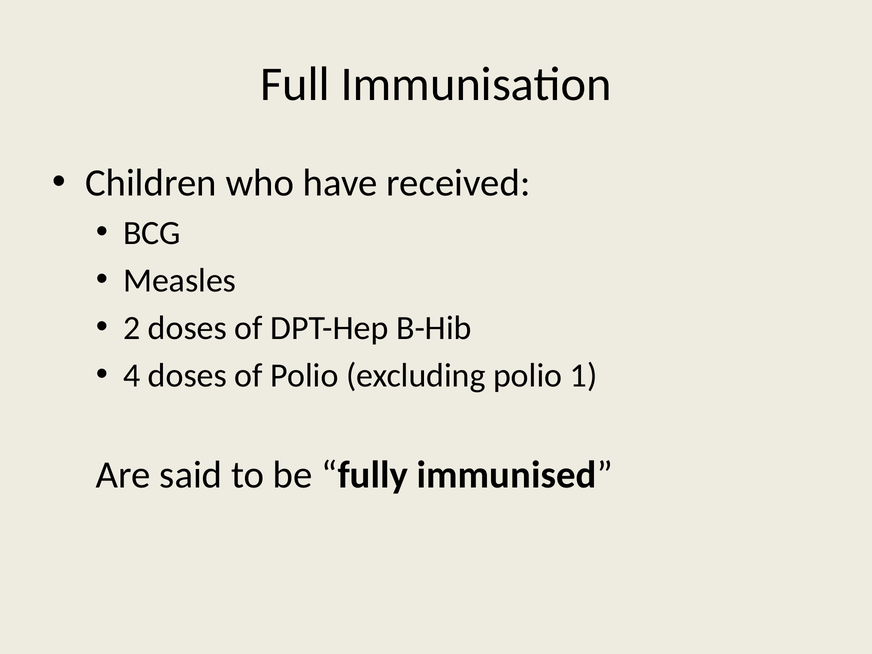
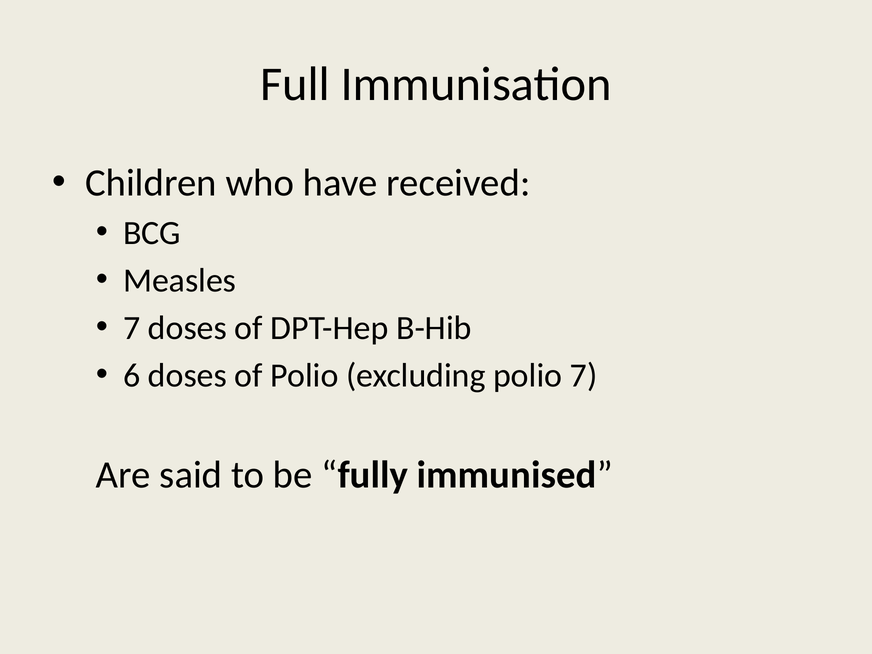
2 at (132, 328): 2 -> 7
4: 4 -> 6
polio 1: 1 -> 7
